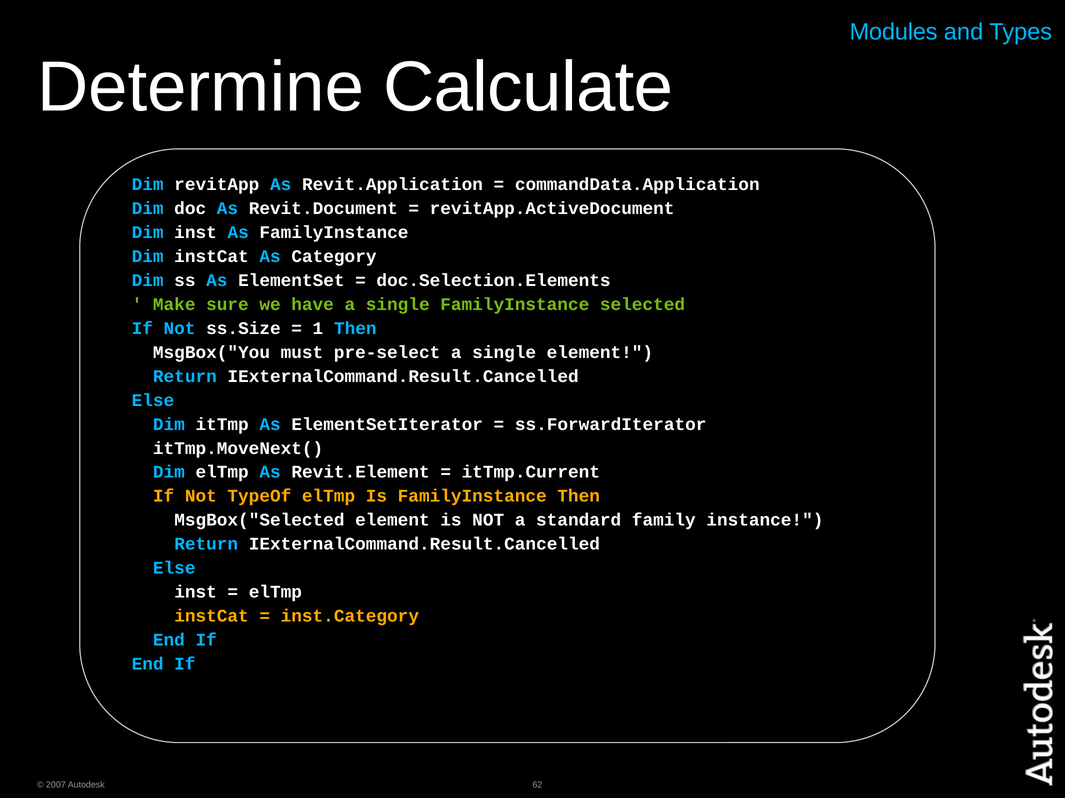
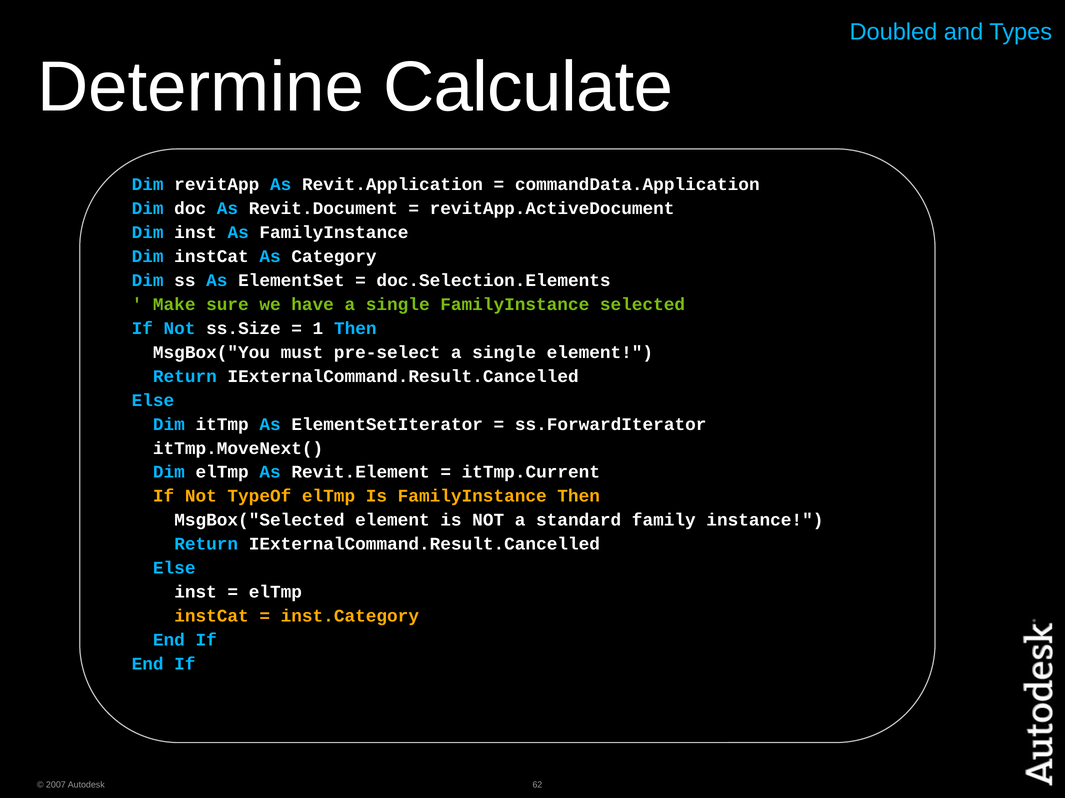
Modules: Modules -> Doubled
